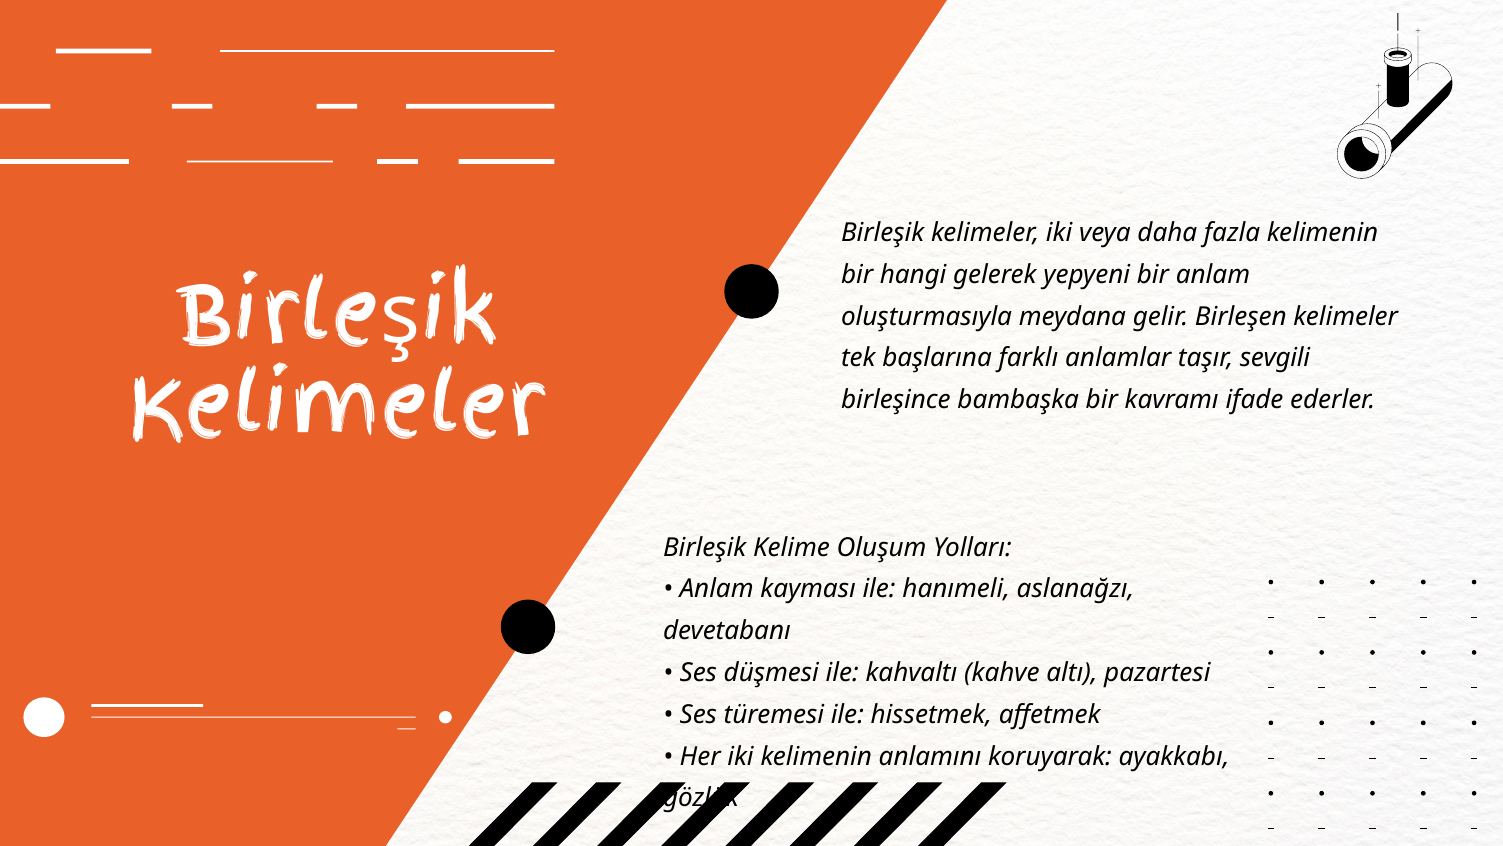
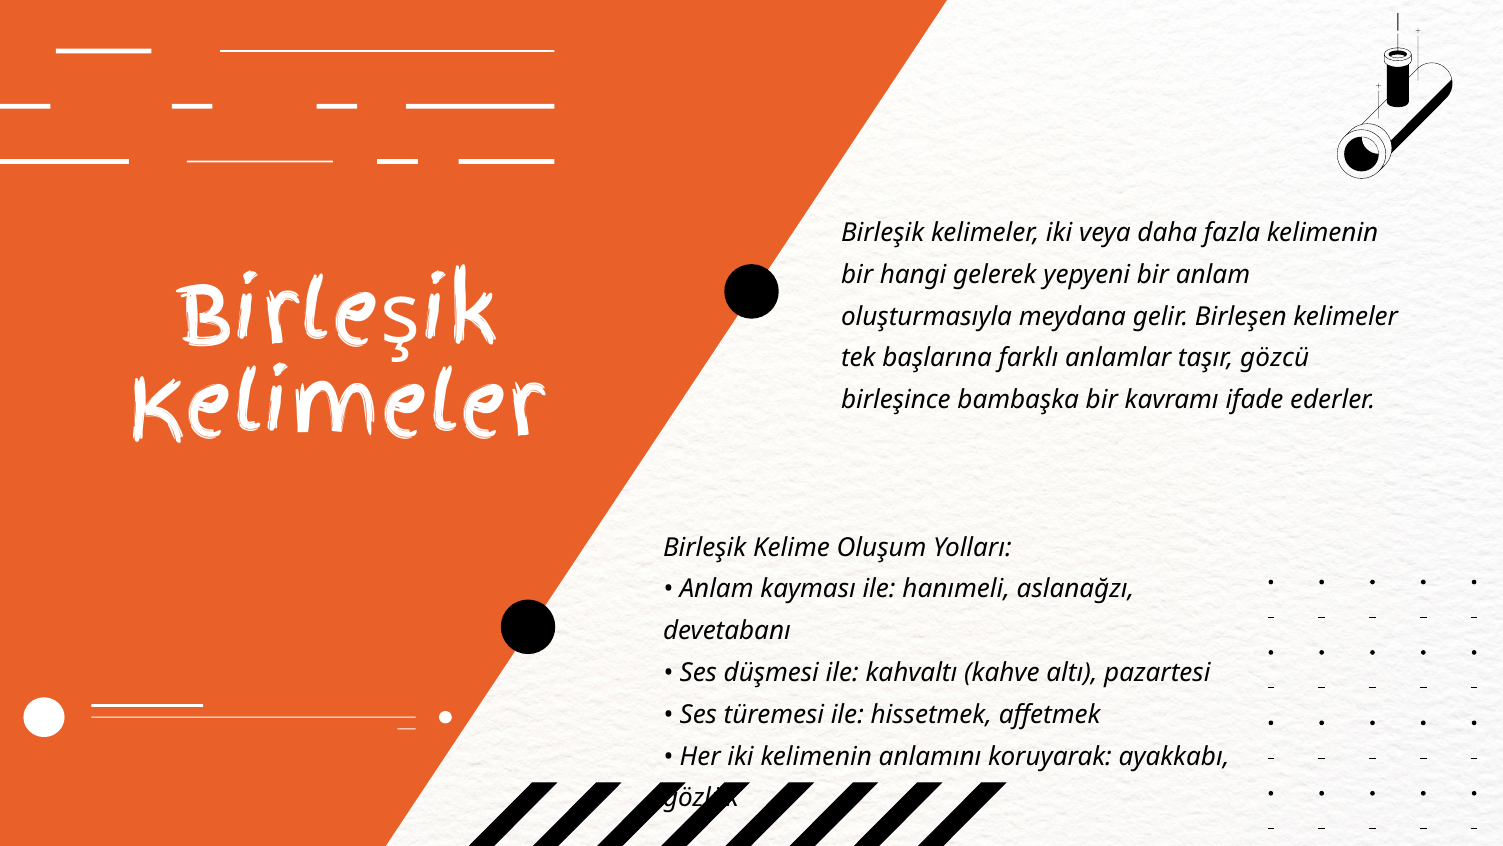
sevgili: sevgili -> gözcü
